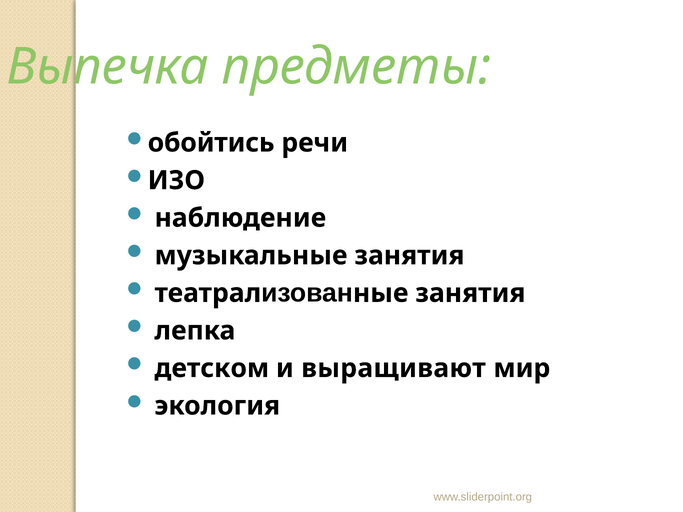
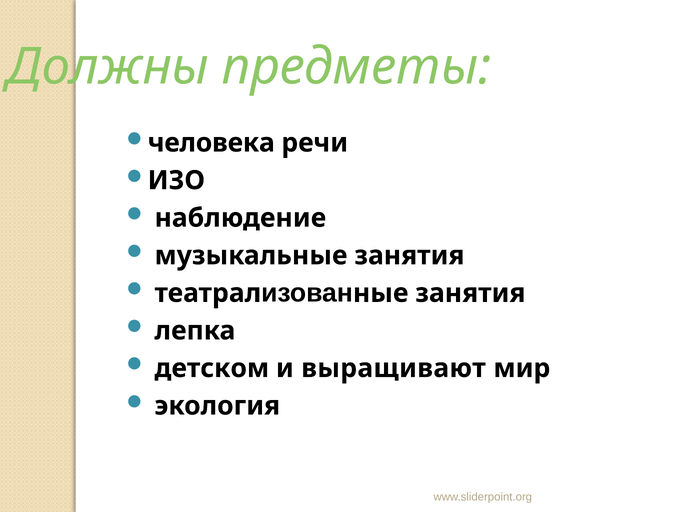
Выпечка: Выпечка -> Должны
обойтись: обойтись -> человека
